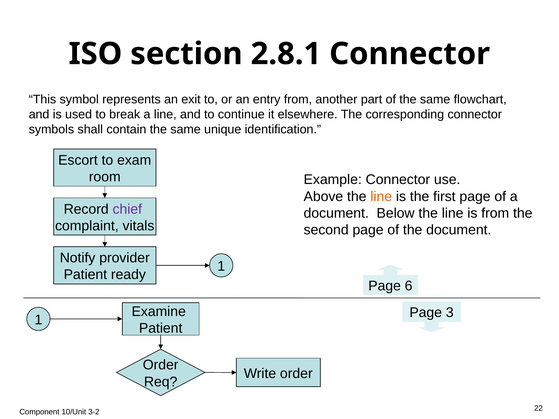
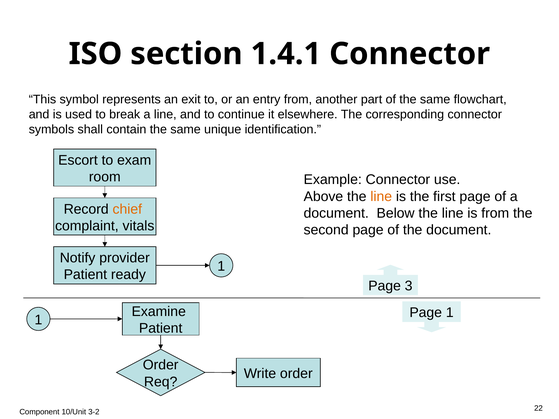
2.8.1: 2.8.1 -> 1.4.1
chief colour: purple -> orange
6: 6 -> 3
Page 3: 3 -> 1
